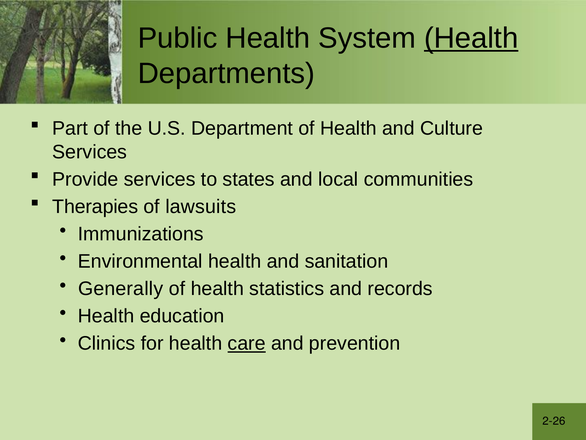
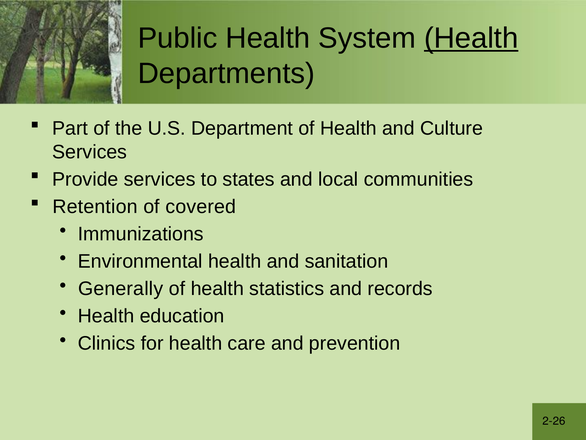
Therapies: Therapies -> Retention
lawsuits: lawsuits -> covered
care underline: present -> none
